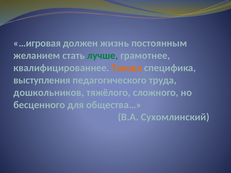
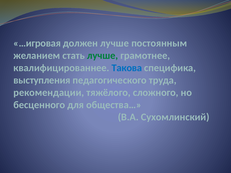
должен жизнь: жизнь -> лучше
Такова colour: orange -> blue
дошкольников: дошкольников -> рекомендации
